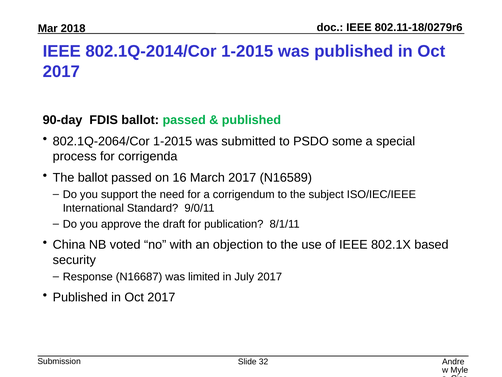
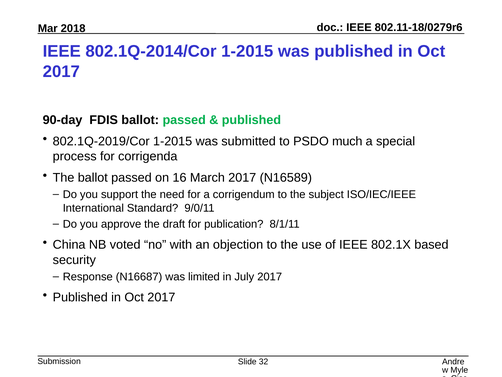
802.1Q-2064/Cor: 802.1Q-2064/Cor -> 802.1Q-2019/Cor
some: some -> much
